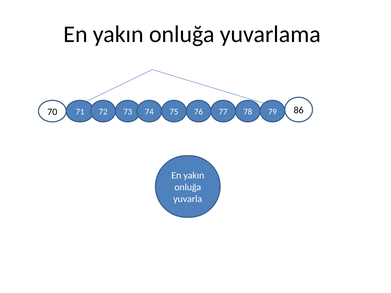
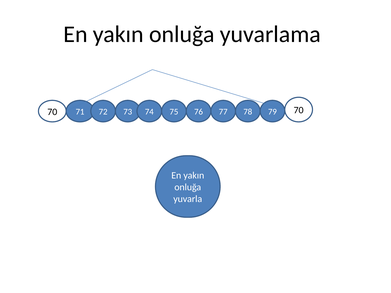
70 86: 86 -> 70
